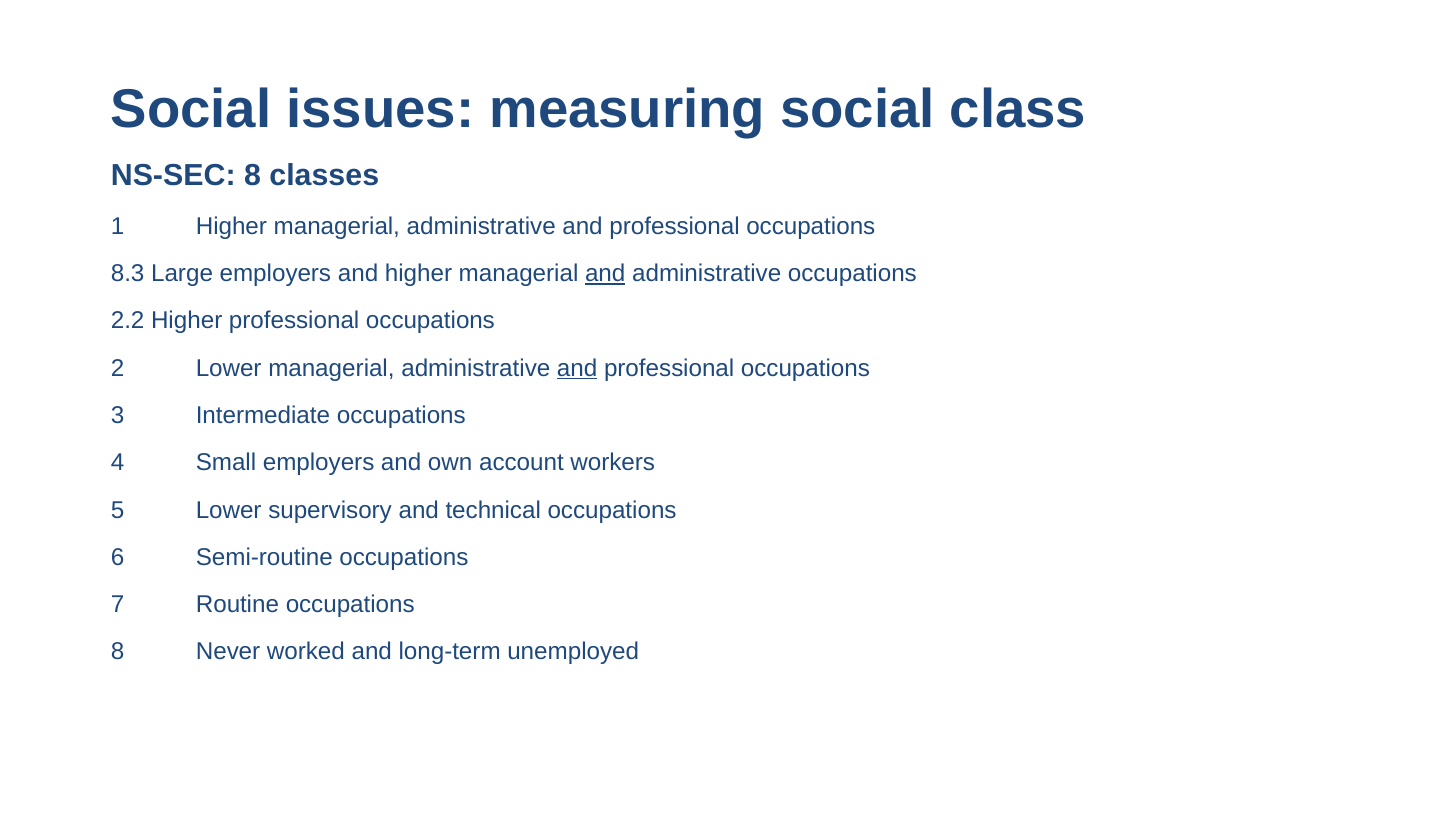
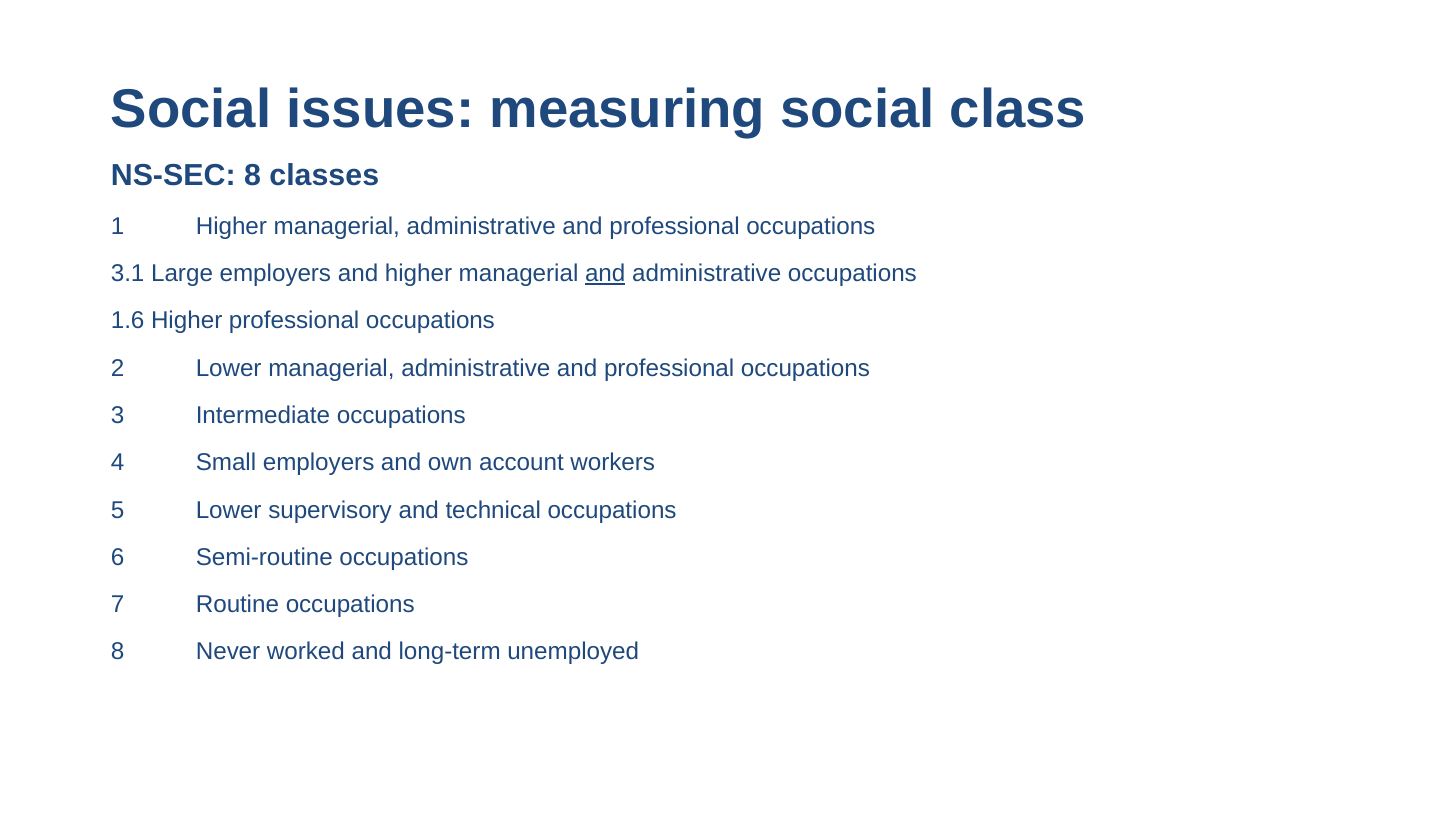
8.3: 8.3 -> 3.1
2.2: 2.2 -> 1.6
and at (577, 368) underline: present -> none
